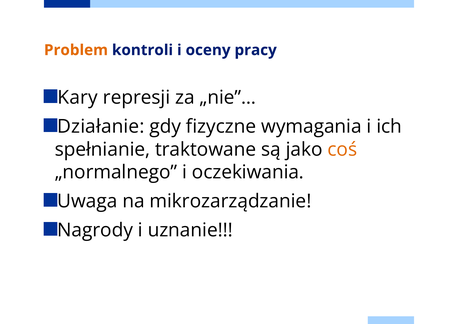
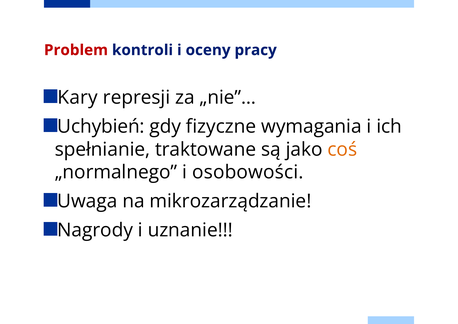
Problem colour: orange -> red
Działanie: Działanie -> Uchybień
oczekiwania: oczekiwania -> osobowości
